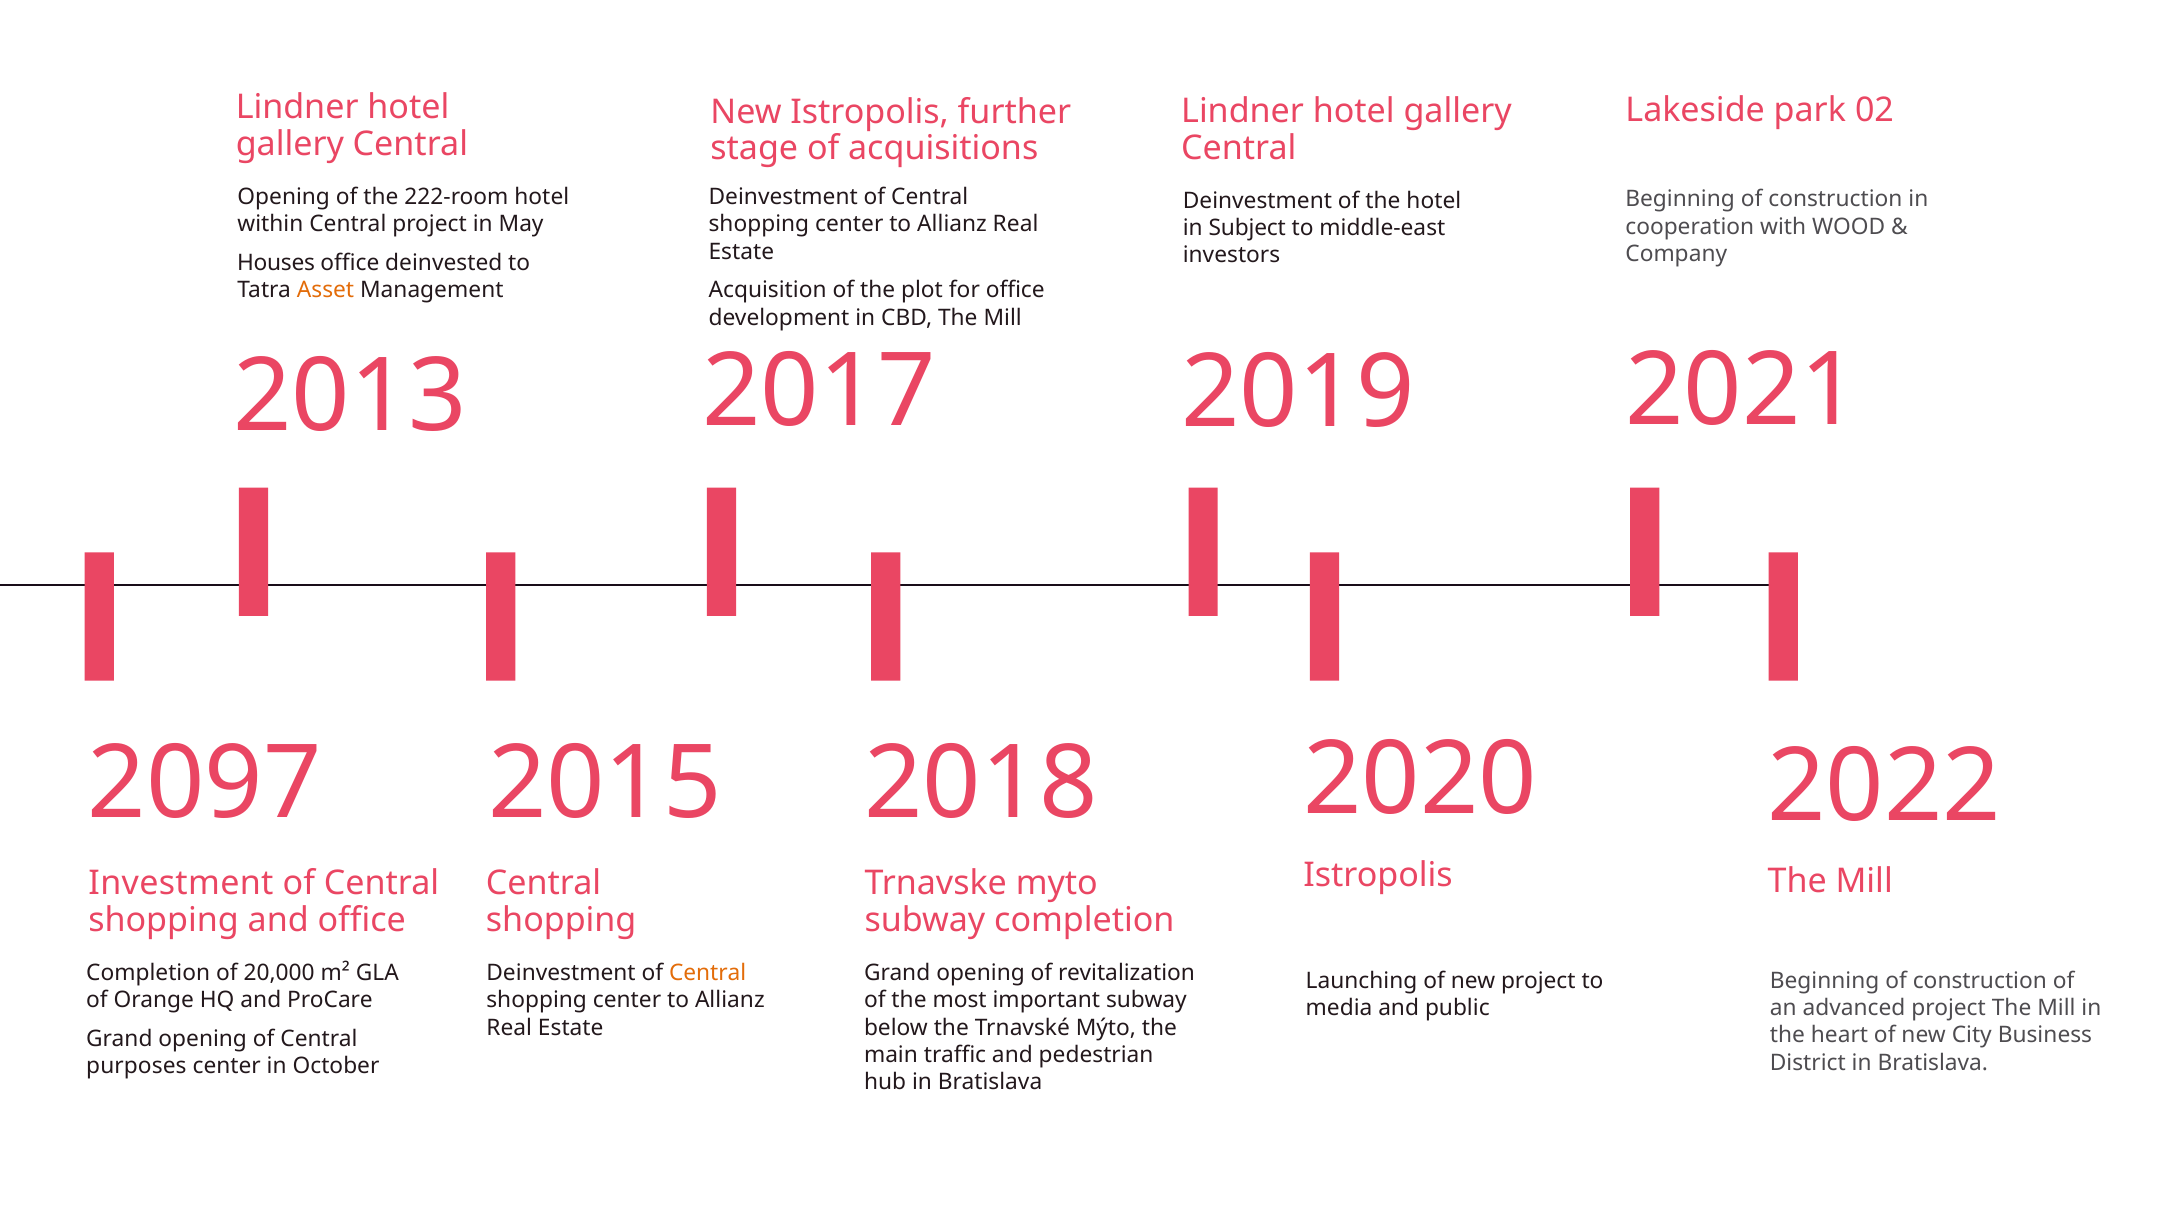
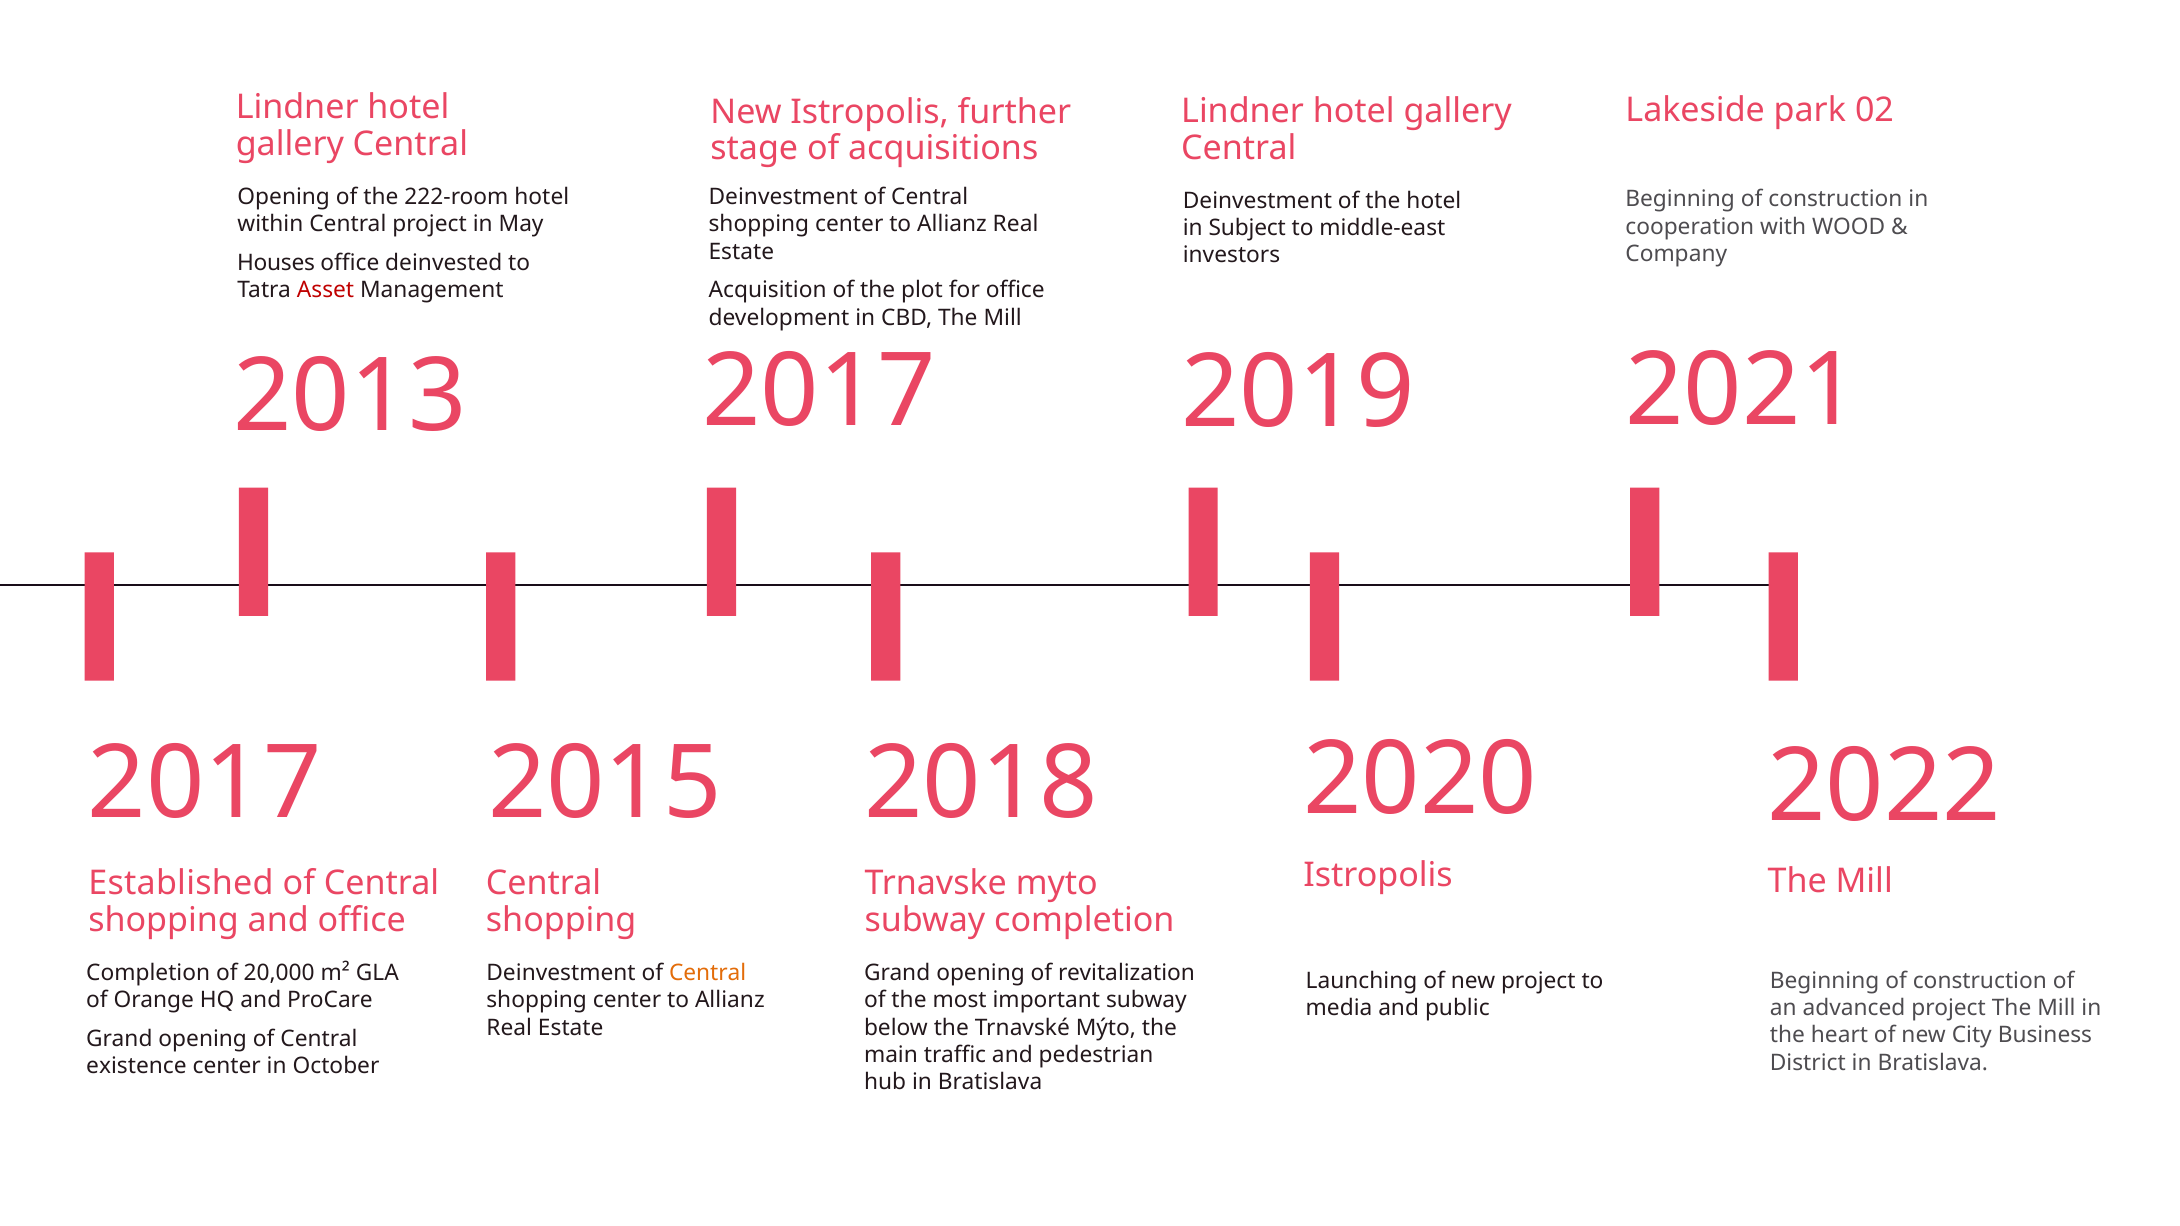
Asset colour: orange -> red
2097 at (205, 784): 2097 -> 2017
Investment: Investment -> Established
purposes: purposes -> existence
